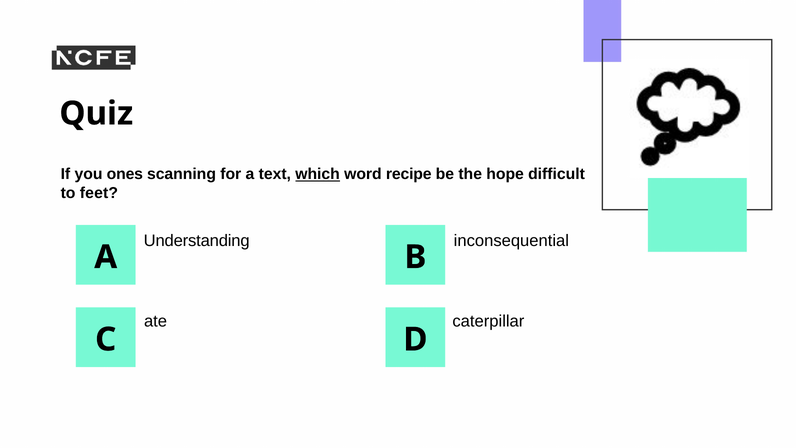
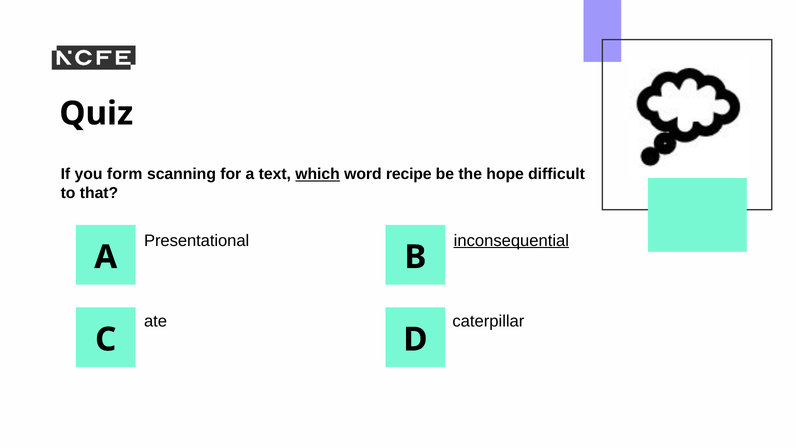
ones: ones -> form
feet: feet -> that
Understanding: Understanding -> Presentational
inconsequential underline: none -> present
